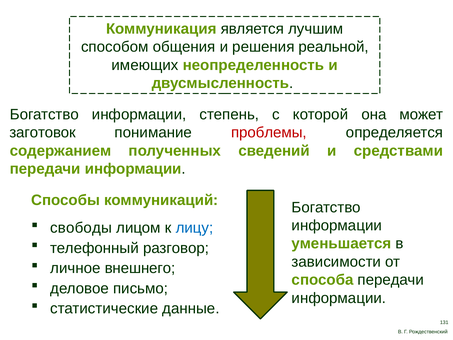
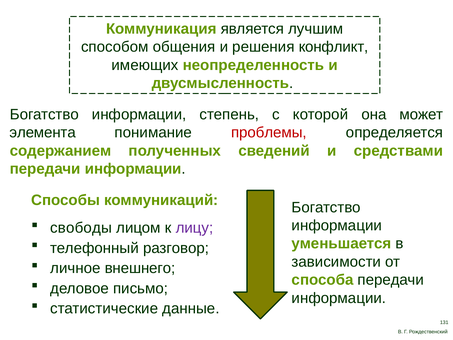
реальной: реальной -> конфликт
заготовок: заготовок -> элемента
лицу colour: blue -> purple
